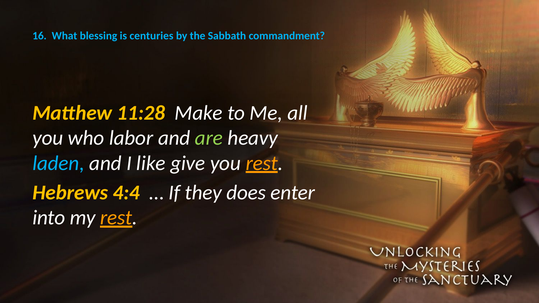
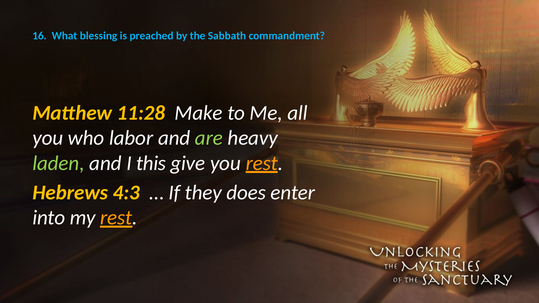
centuries: centuries -> preached
laden colour: light blue -> light green
like: like -> this
4:4: 4:4 -> 4:3
